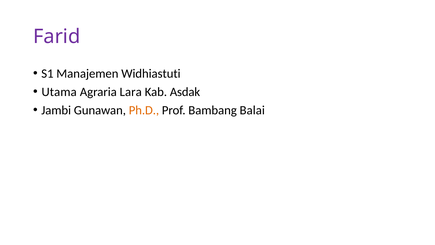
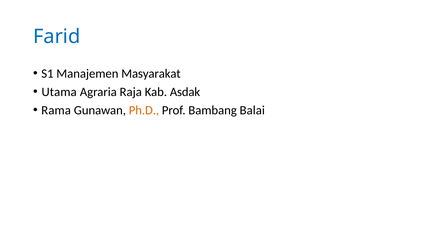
Farid colour: purple -> blue
Widhiastuti: Widhiastuti -> Masyarakat
Lara: Lara -> Raja
Jambi: Jambi -> Rama
